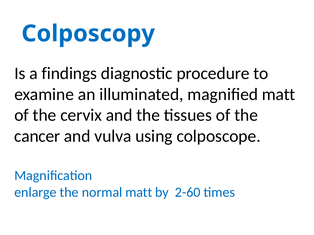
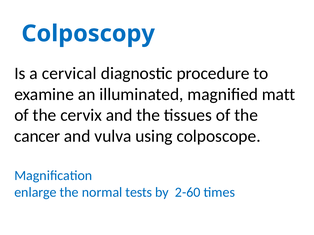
findings: findings -> cervical
normal matt: matt -> tests
